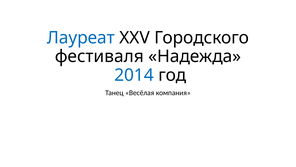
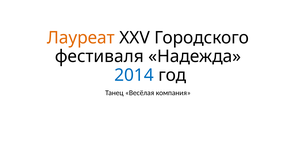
Лауреат colour: blue -> orange
